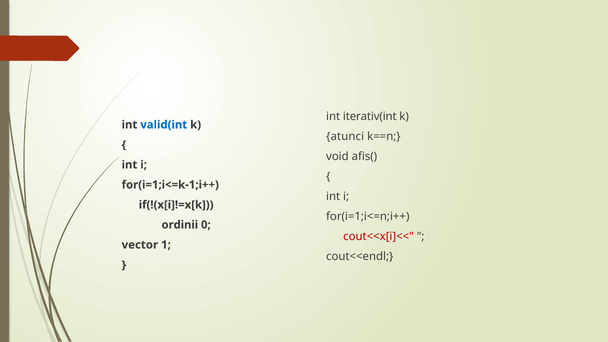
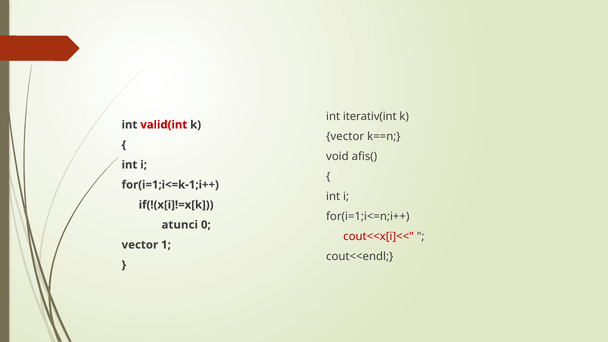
valid(int colour: blue -> red
atunci at (345, 136): atunci -> vector
ordinii: ordinii -> atunci
